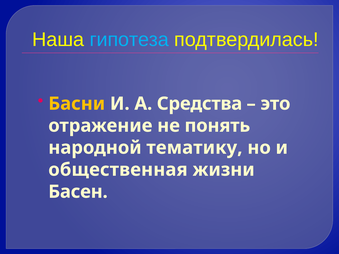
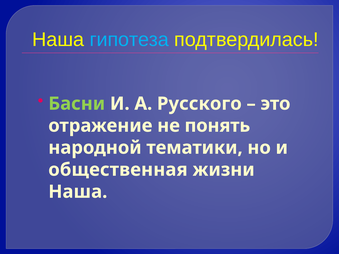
Басни colour: yellow -> light green
Средства: Средства -> Русского
тематику: тематику -> тематики
Басен at (78, 192): Басен -> Наша
